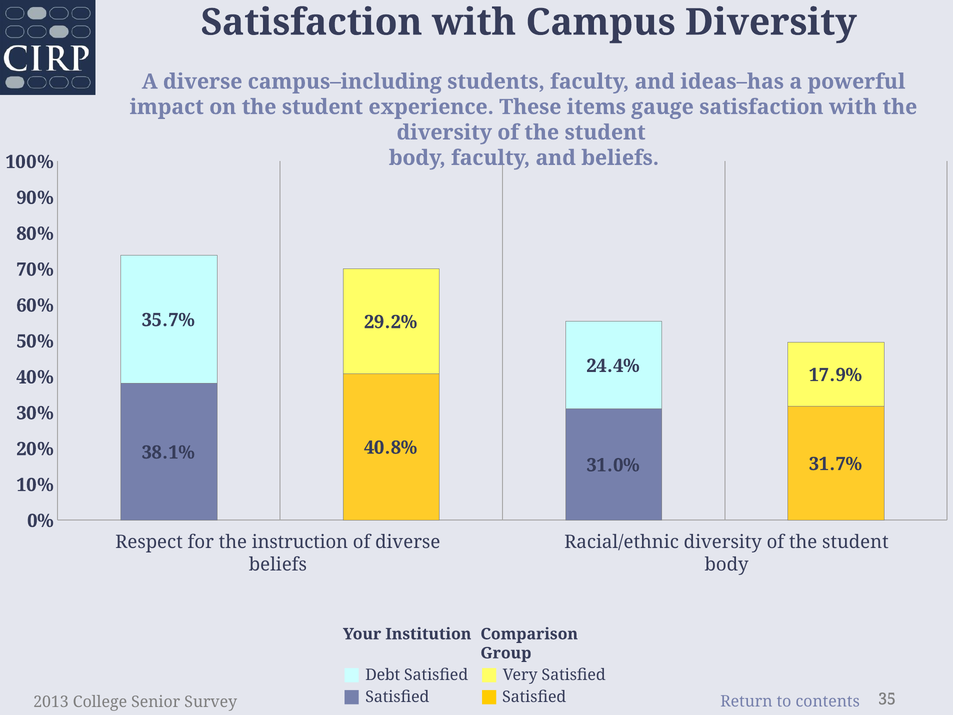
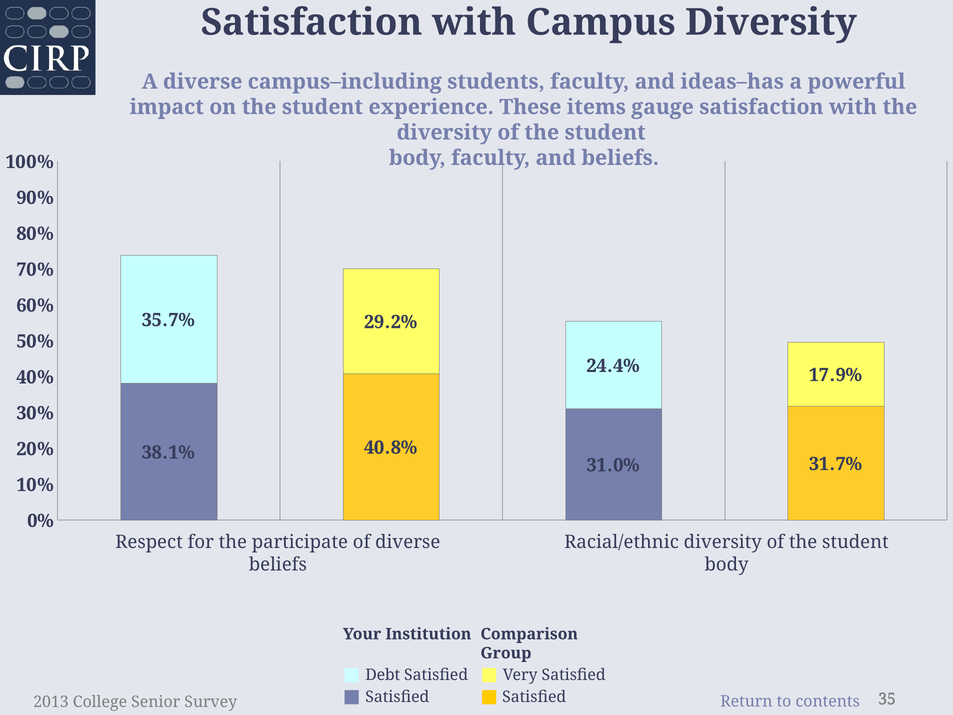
instruction: instruction -> participate
